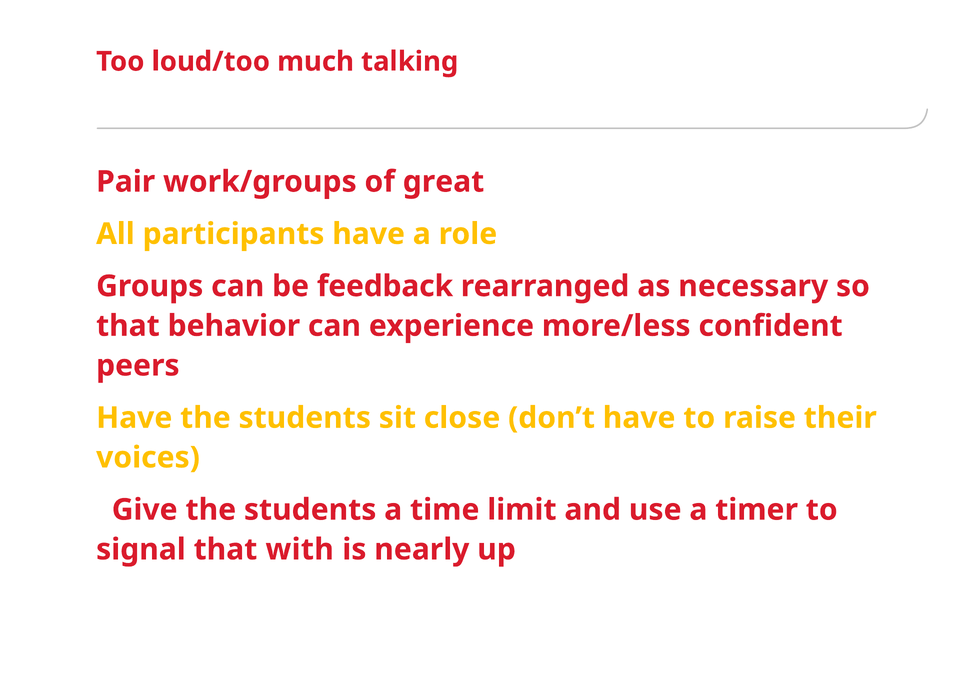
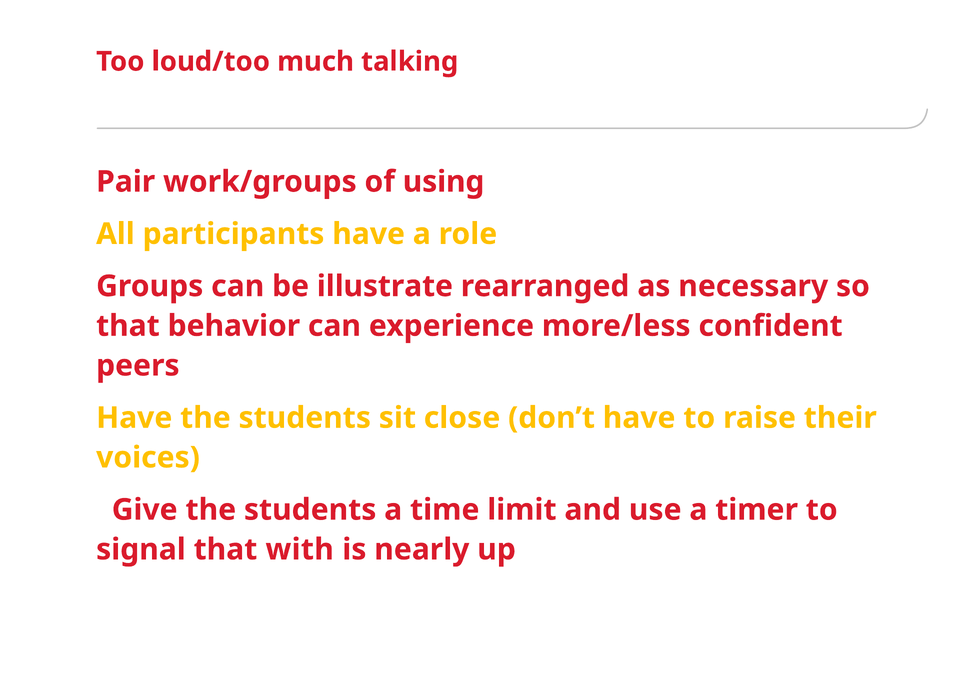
great: great -> using
feedback: feedback -> illustrate
